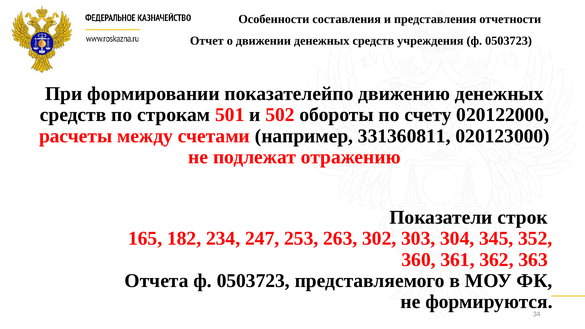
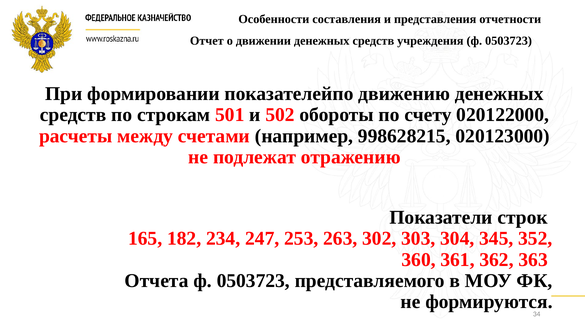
331360811: 331360811 -> 998628215
